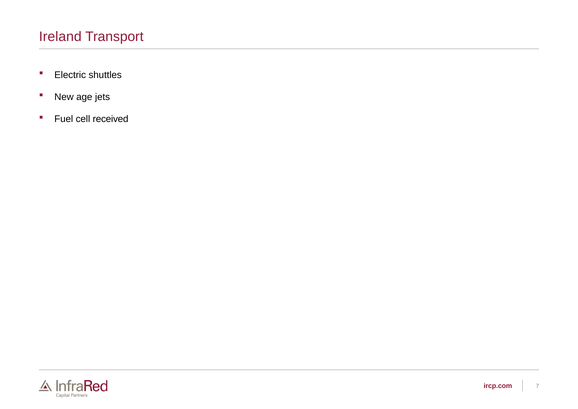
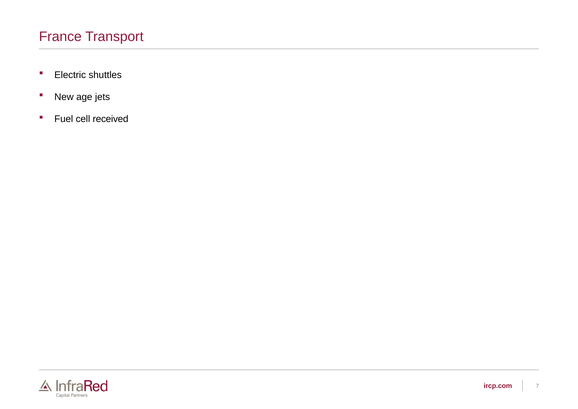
Ireland: Ireland -> France
